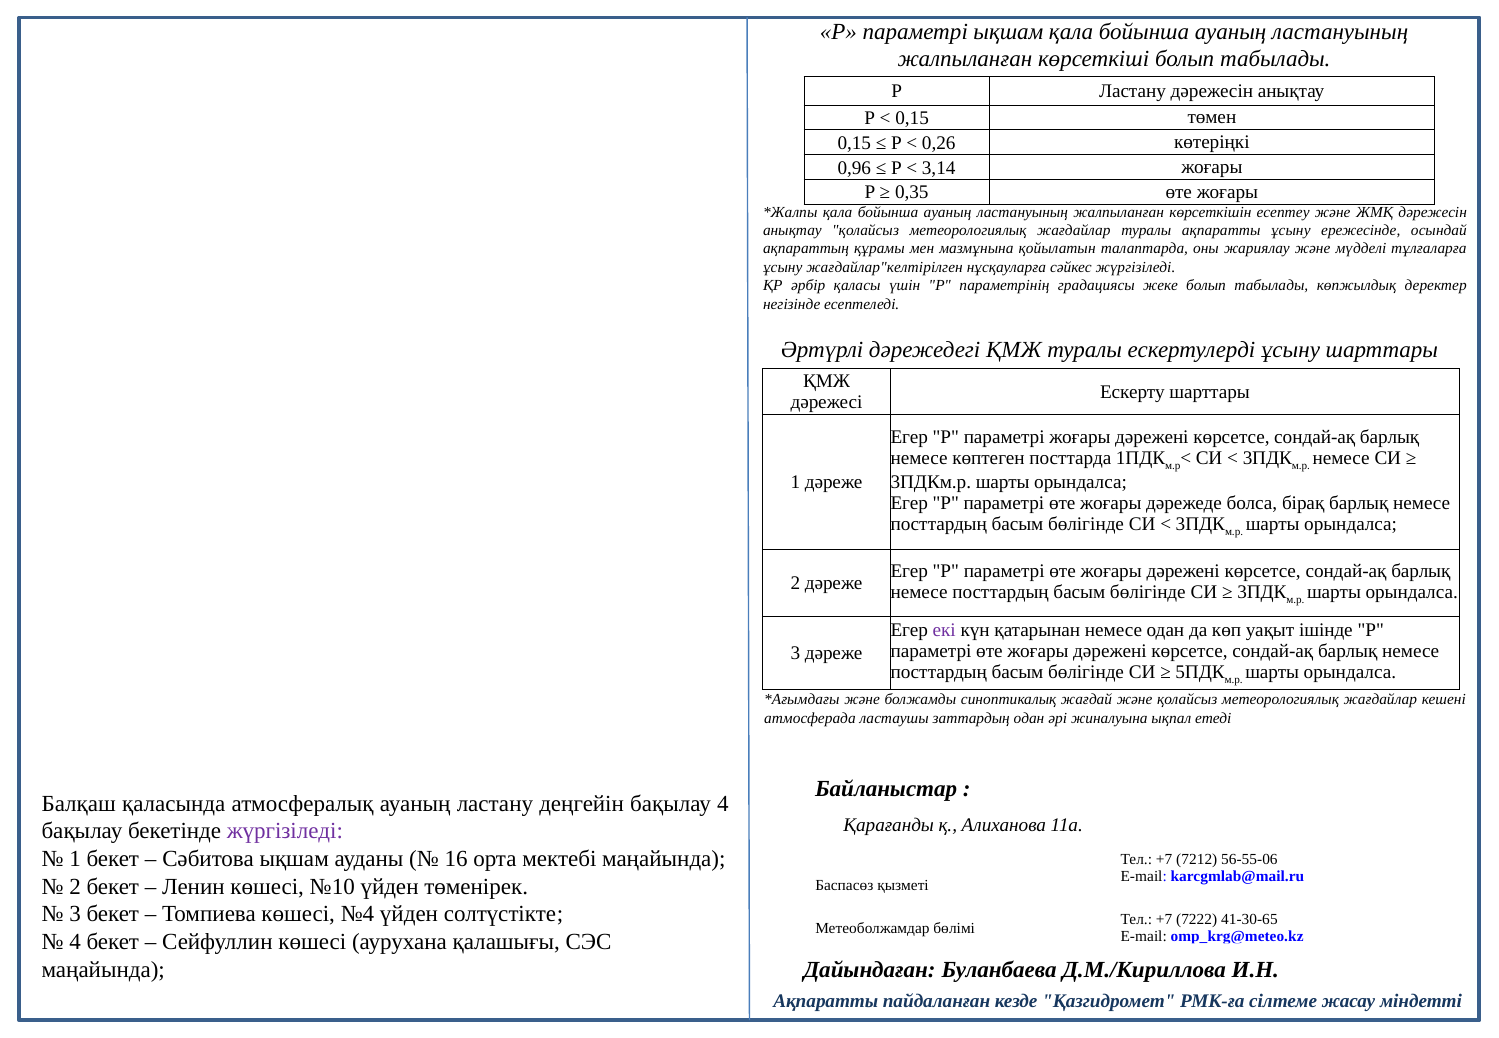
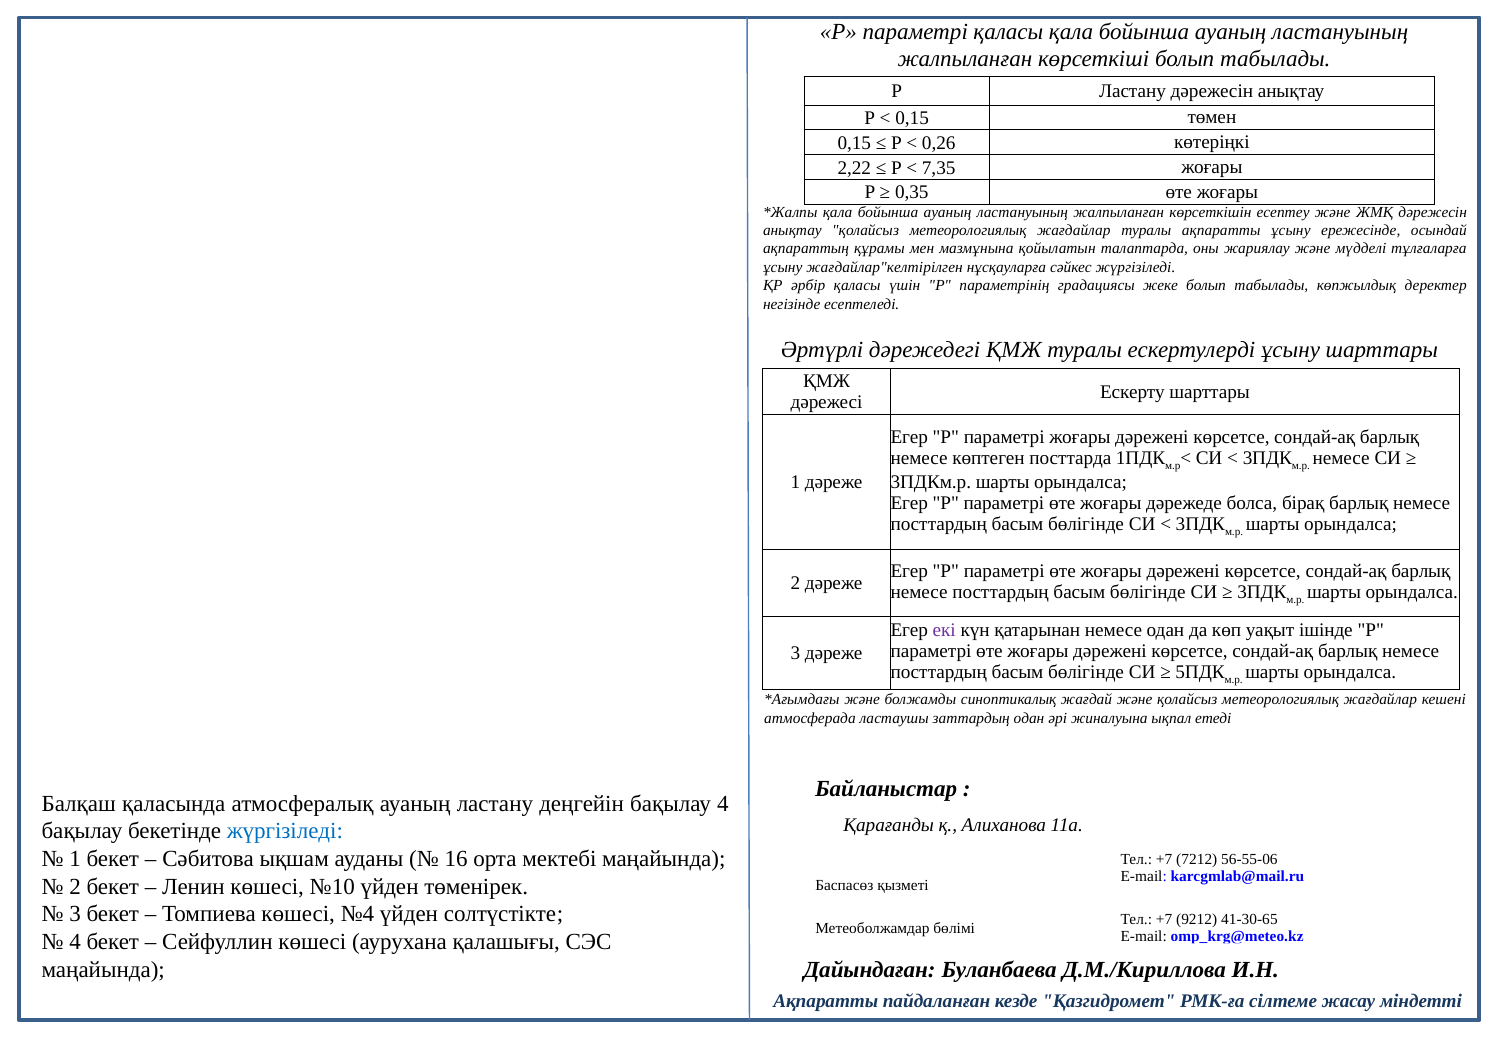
параметрі ықшам: ықшам -> қаласы
0,96: 0,96 -> 2,22
3,14: 3,14 -> 7,35
жүргізіледі at (285, 831) colour: purple -> blue
7222: 7222 -> 9212
